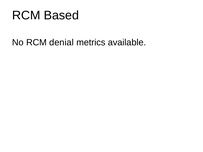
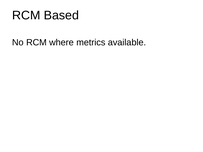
denial: denial -> where
